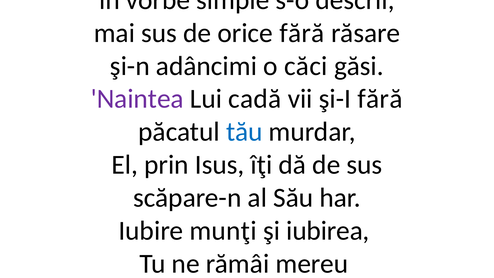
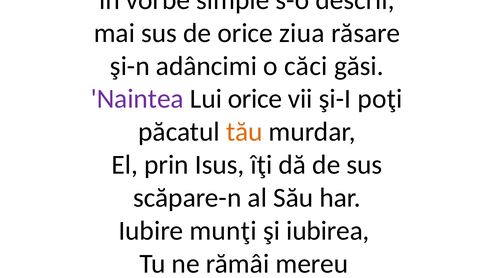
orice fără: fără -> ziua
Lui cadă: cadă -> orice
şi-I fără: fără -> poţi
tău colour: blue -> orange
